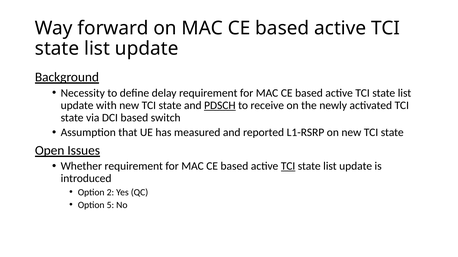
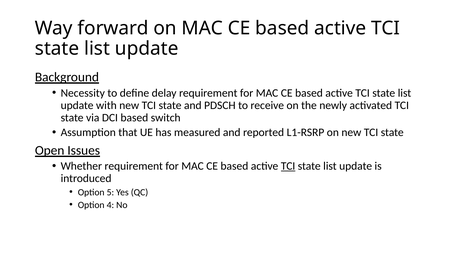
PDSCH underline: present -> none
2: 2 -> 5
5: 5 -> 4
